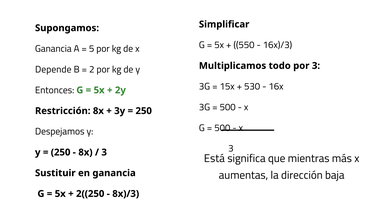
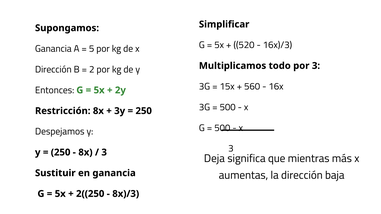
550: 550 -> 520
Depende at (53, 70): Depende -> Dirección
530: 530 -> 560
Está: Está -> Deja
